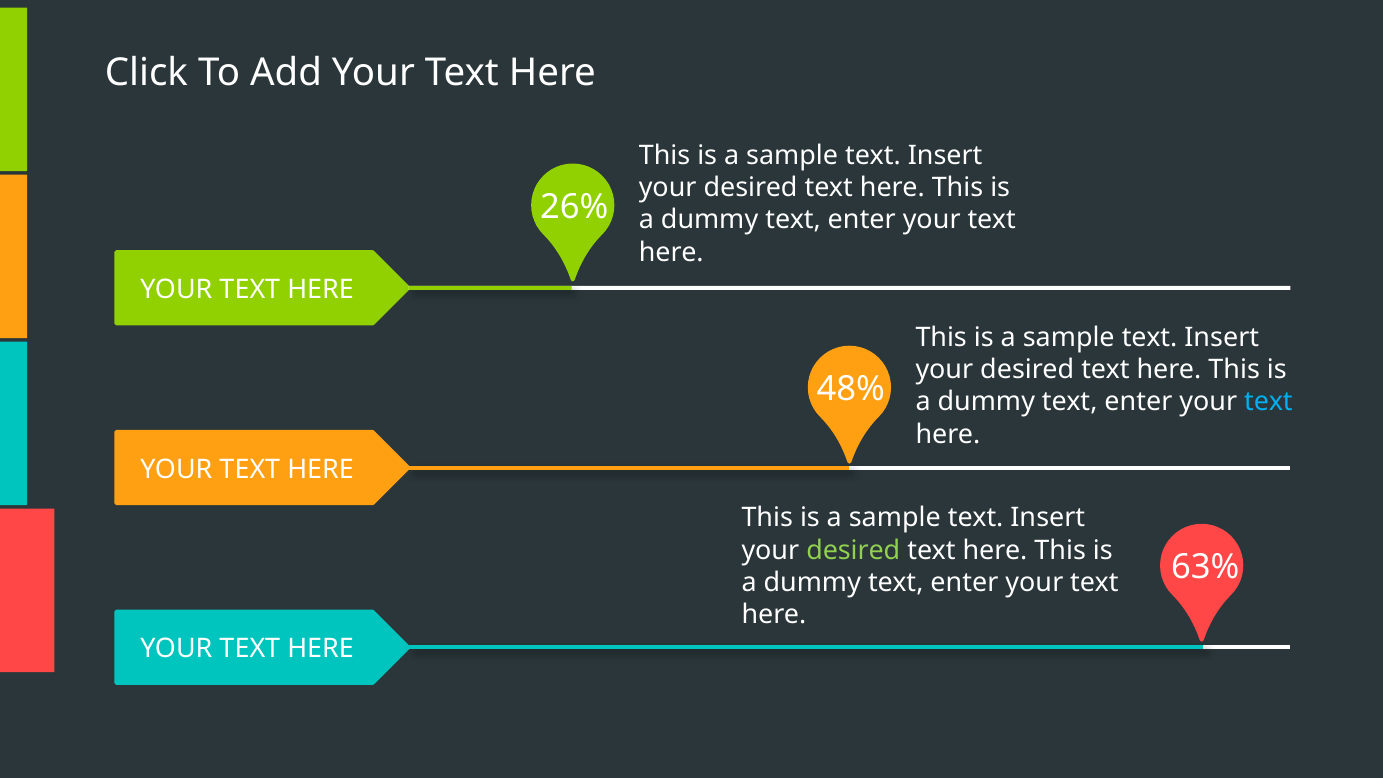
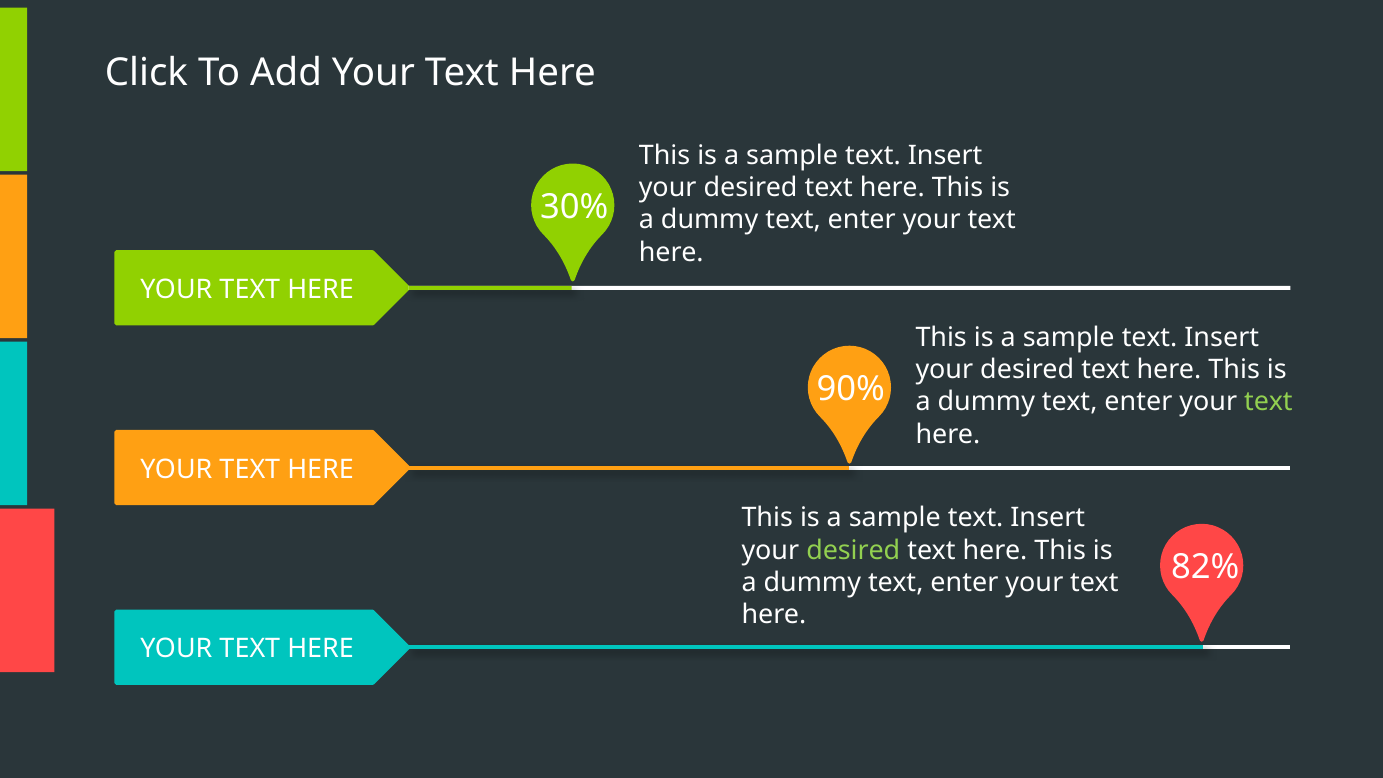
26%: 26% -> 30%
48%: 48% -> 90%
text at (1268, 402) colour: light blue -> light green
63%: 63% -> 82%
